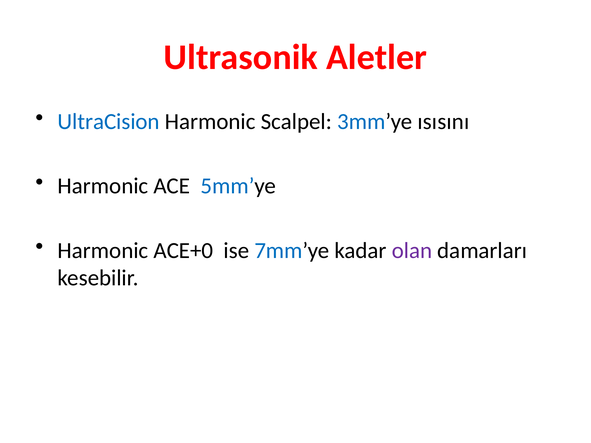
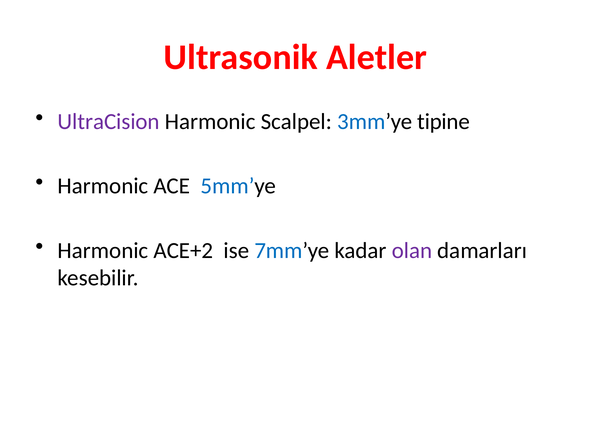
UltraCision colour: blue -> purple
ısısını: ısısını -> tipine
ACE+0: ACE+0 -> ACE+2
